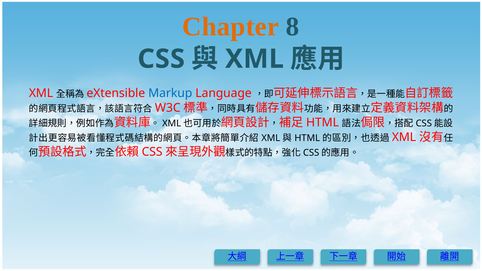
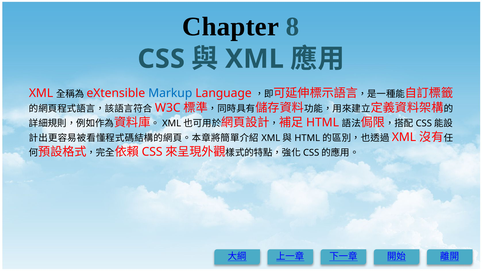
Chapter colour: orange -> black
